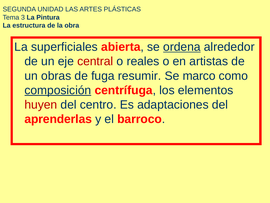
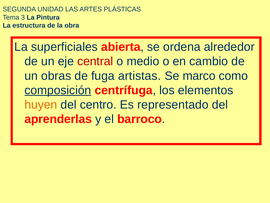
ordena underline: present -> none
reales: reales -> medio
artistas: artistas -> cambio
resumir: resumir -> artistas
huyen colour: red -> orange
adaptaciones: adaptaciones -> representado
